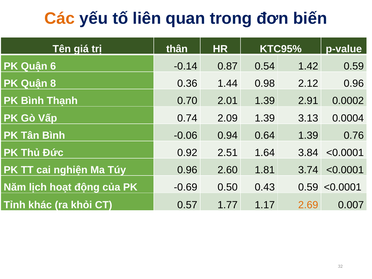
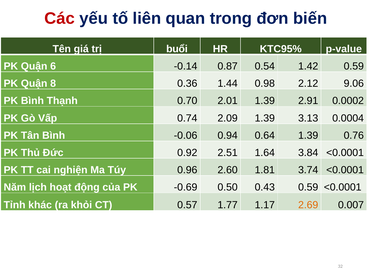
Các colour: orange -> red
thân: thân -> buổi
2.12 0.96: 0.96 -> 9.06
